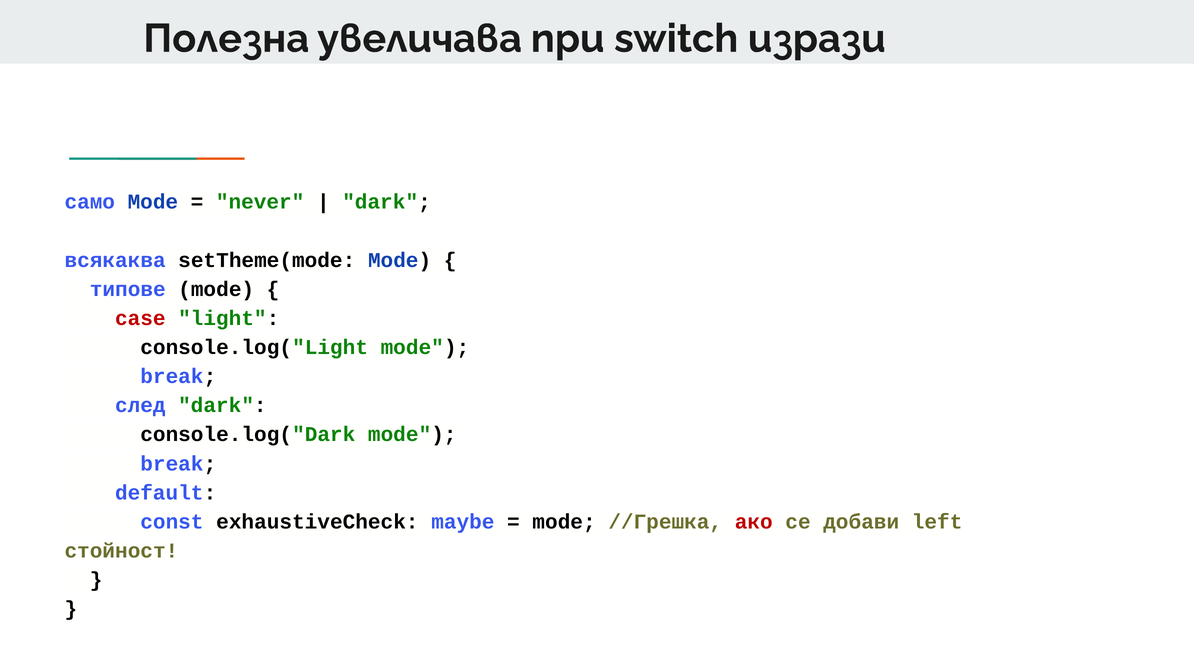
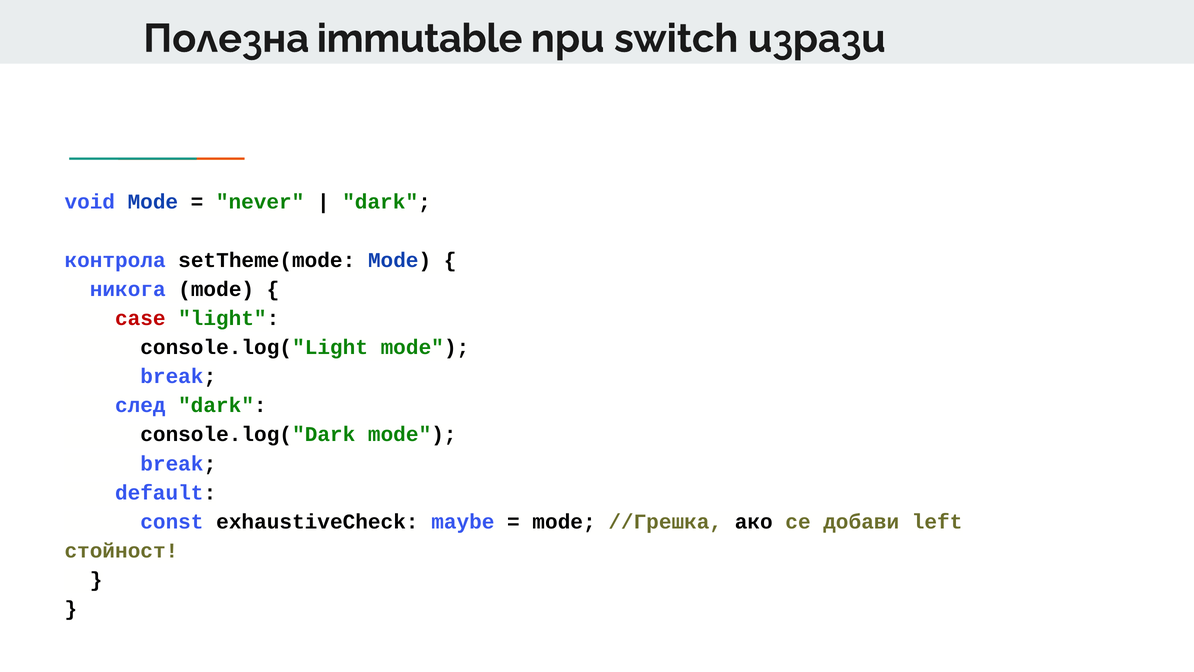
увеличава: увеличава -> immutable
само: само -> void
всякаква: всякаква -> контрола
типове: типове -> никога
ако colour: red -> black
